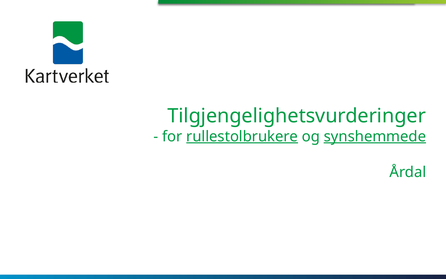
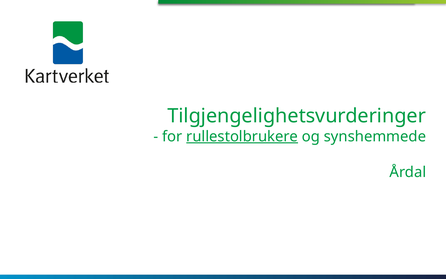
synshemmede underline: present -> none
